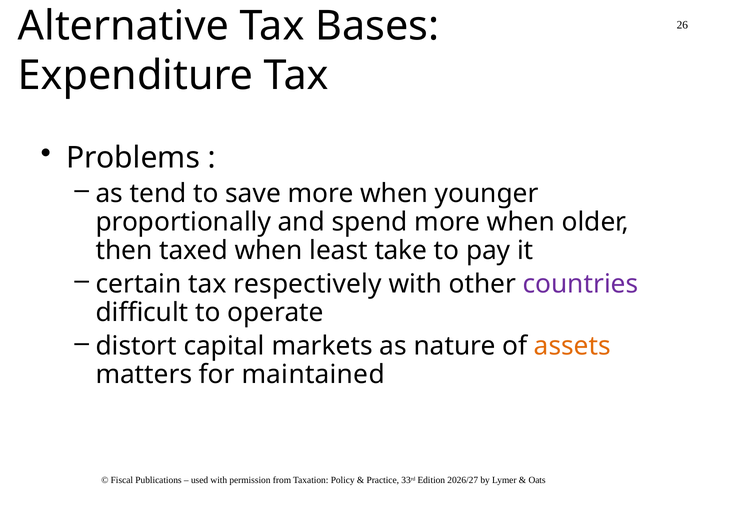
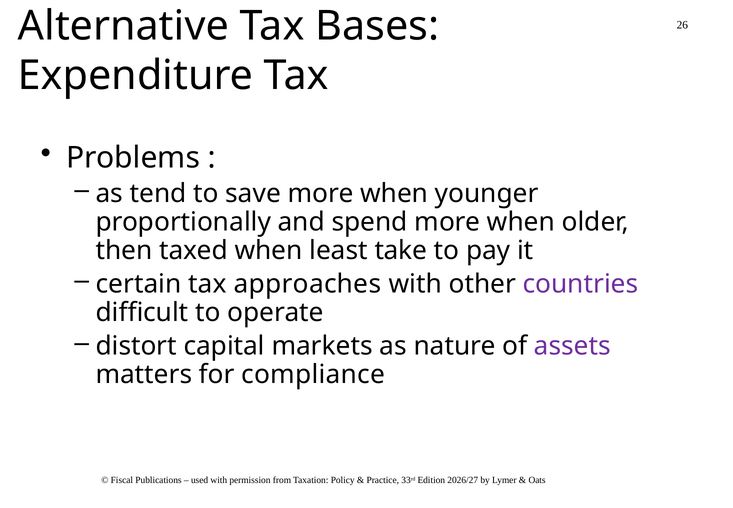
respectively: respectively -> approaches
assets colour: orange -> purple
maintained: maintained -> compliance
